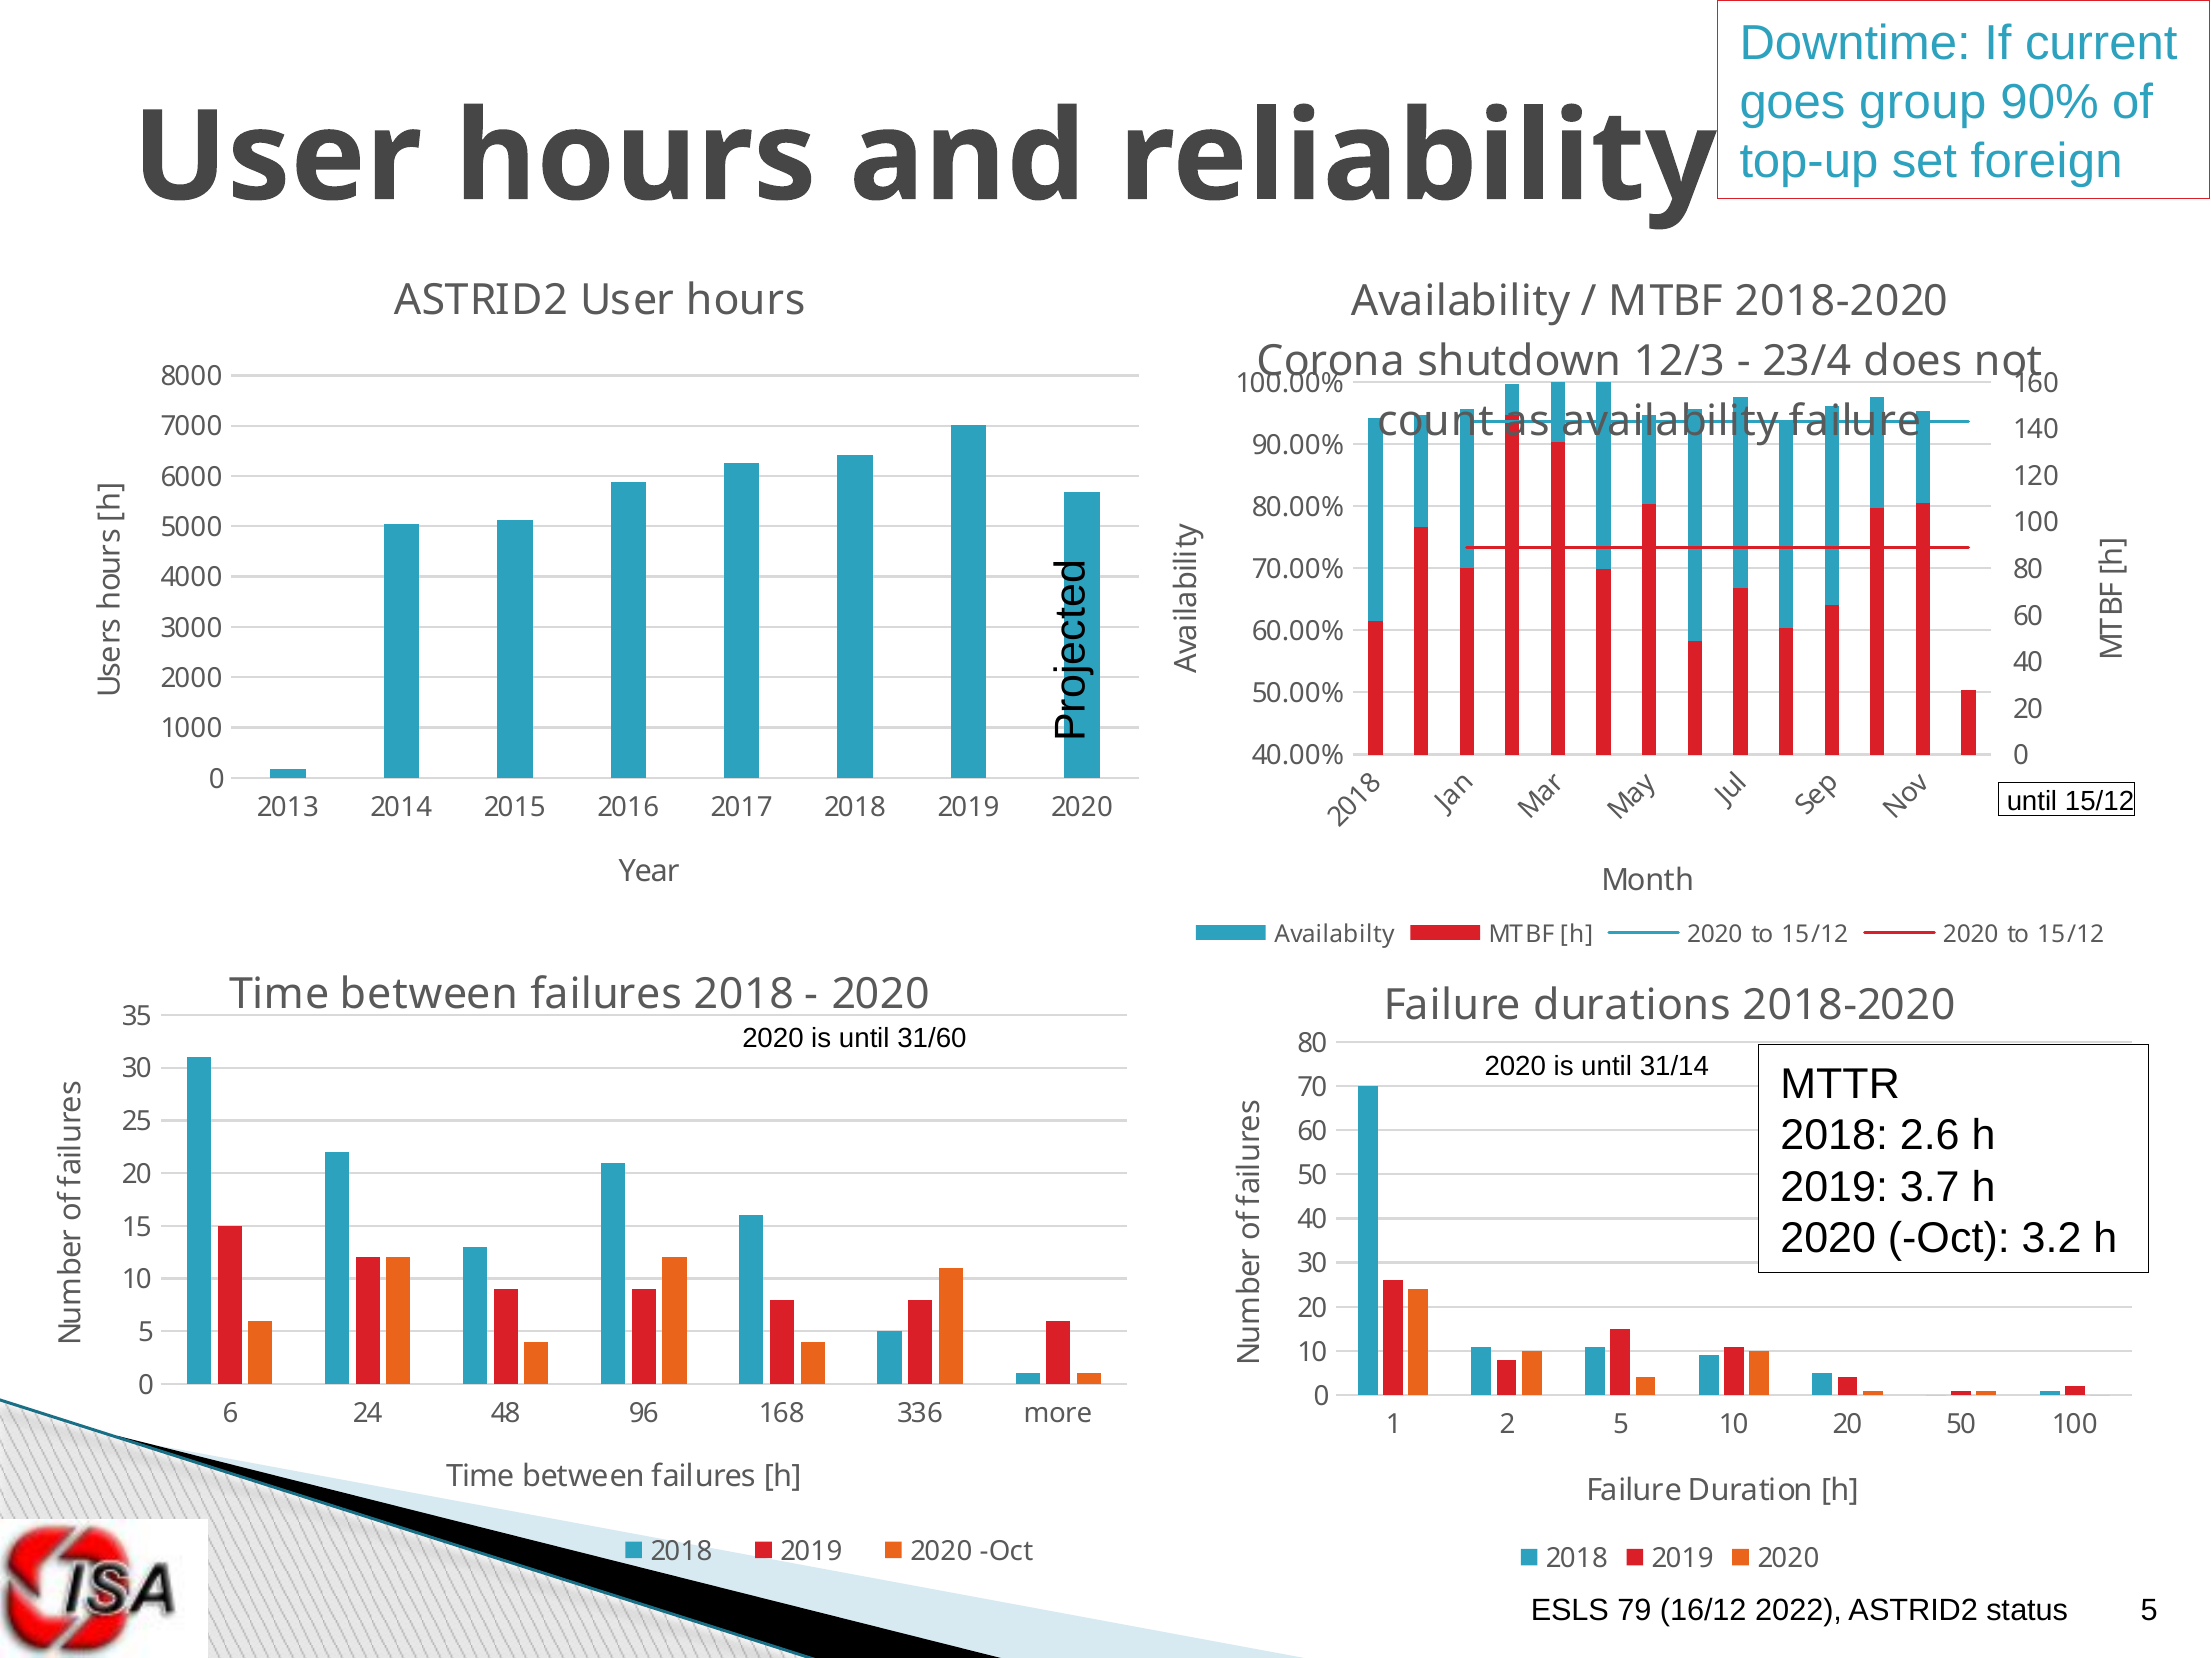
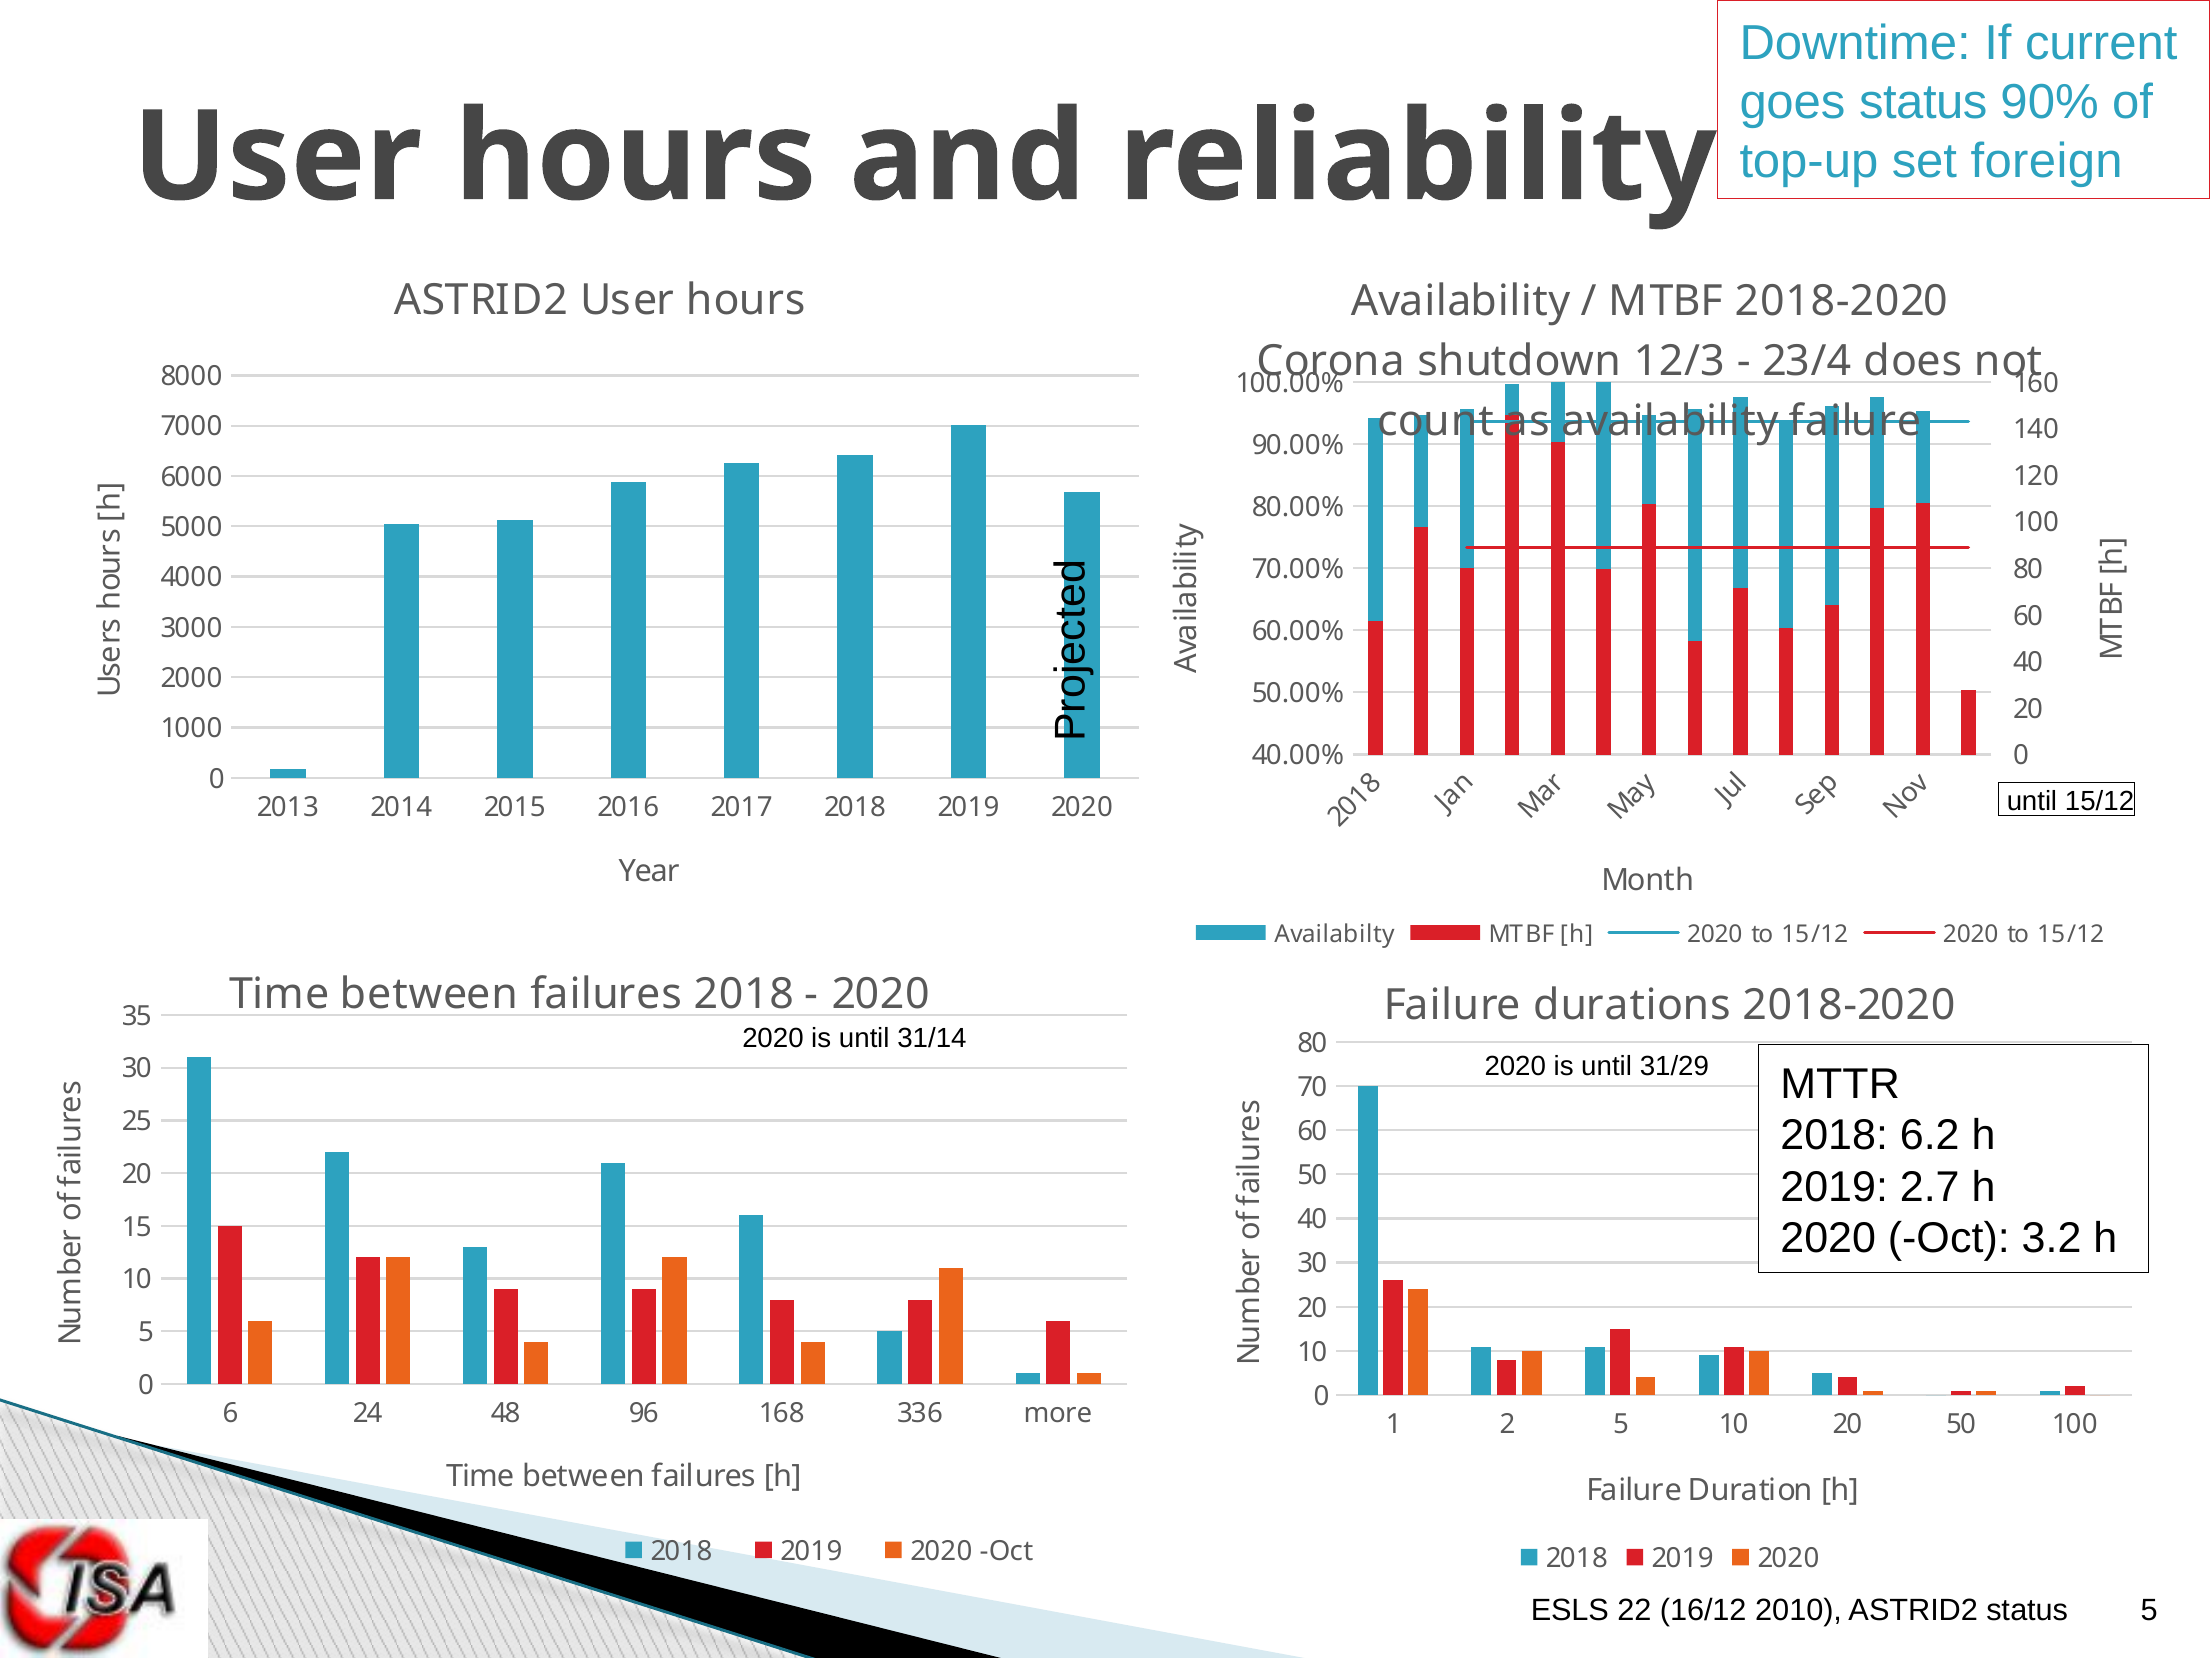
goes group: group -> status
31/60: 31/60 -> 31/14
31/14: 31/14 -> 31/29
2.6: 2.6 -> 6.2
3.7: 3.7 -> 2.7
79: 79 -> 22
2022: 2022 -> 2010
